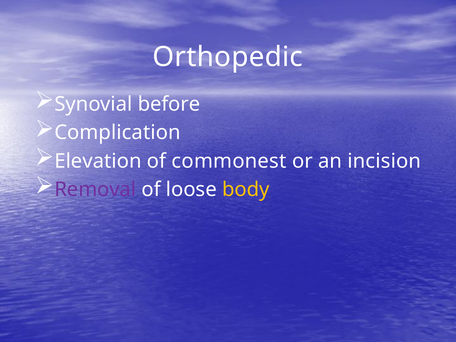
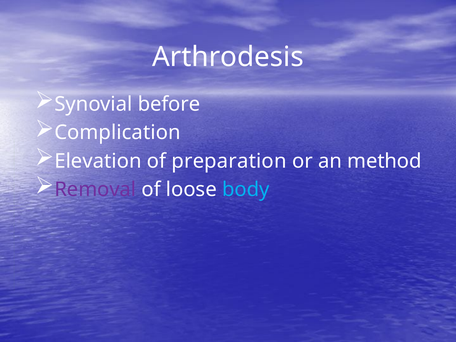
Orthopedic: Orthopedic -> Arthrodesis
commonest: commonest -> preparation
incision: incision -> method
body colour: yellow -> light blue
